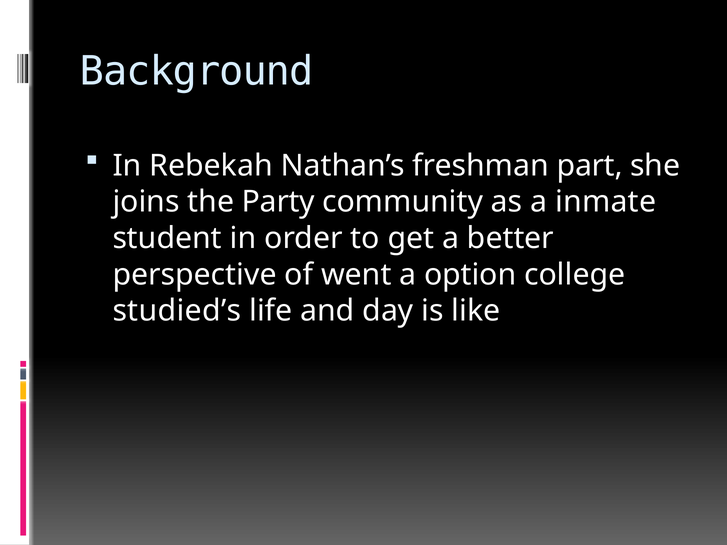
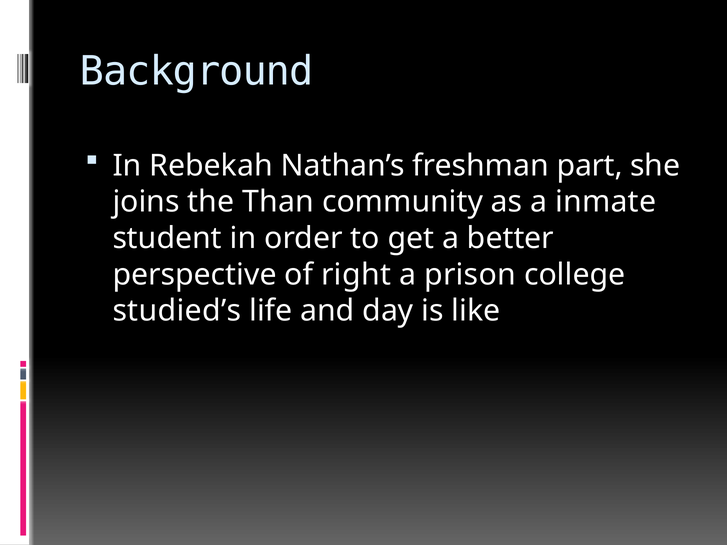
Party: Party -> Than
went: went -> right
option: option -> prison
